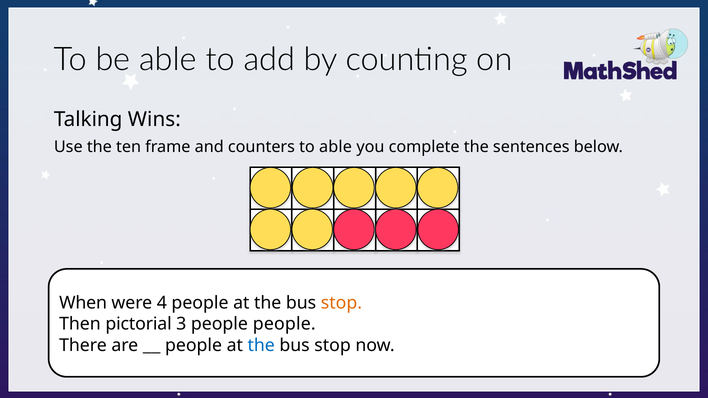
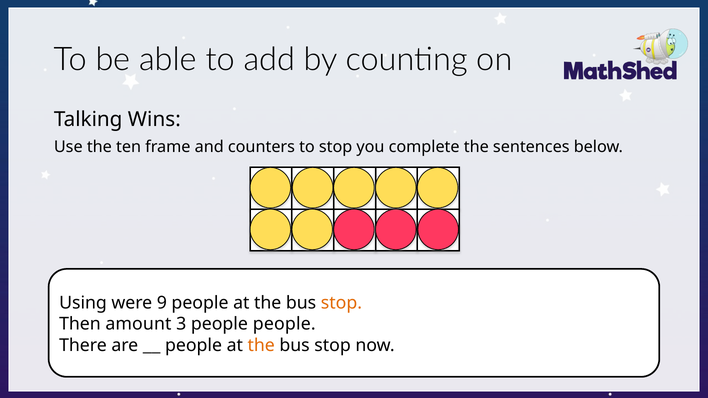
to able: able -> stop
When: When -> Using
4: 4 -> 9
pictorial: pictorial -> amount
the at (261, 346) colour: blue -> orange
